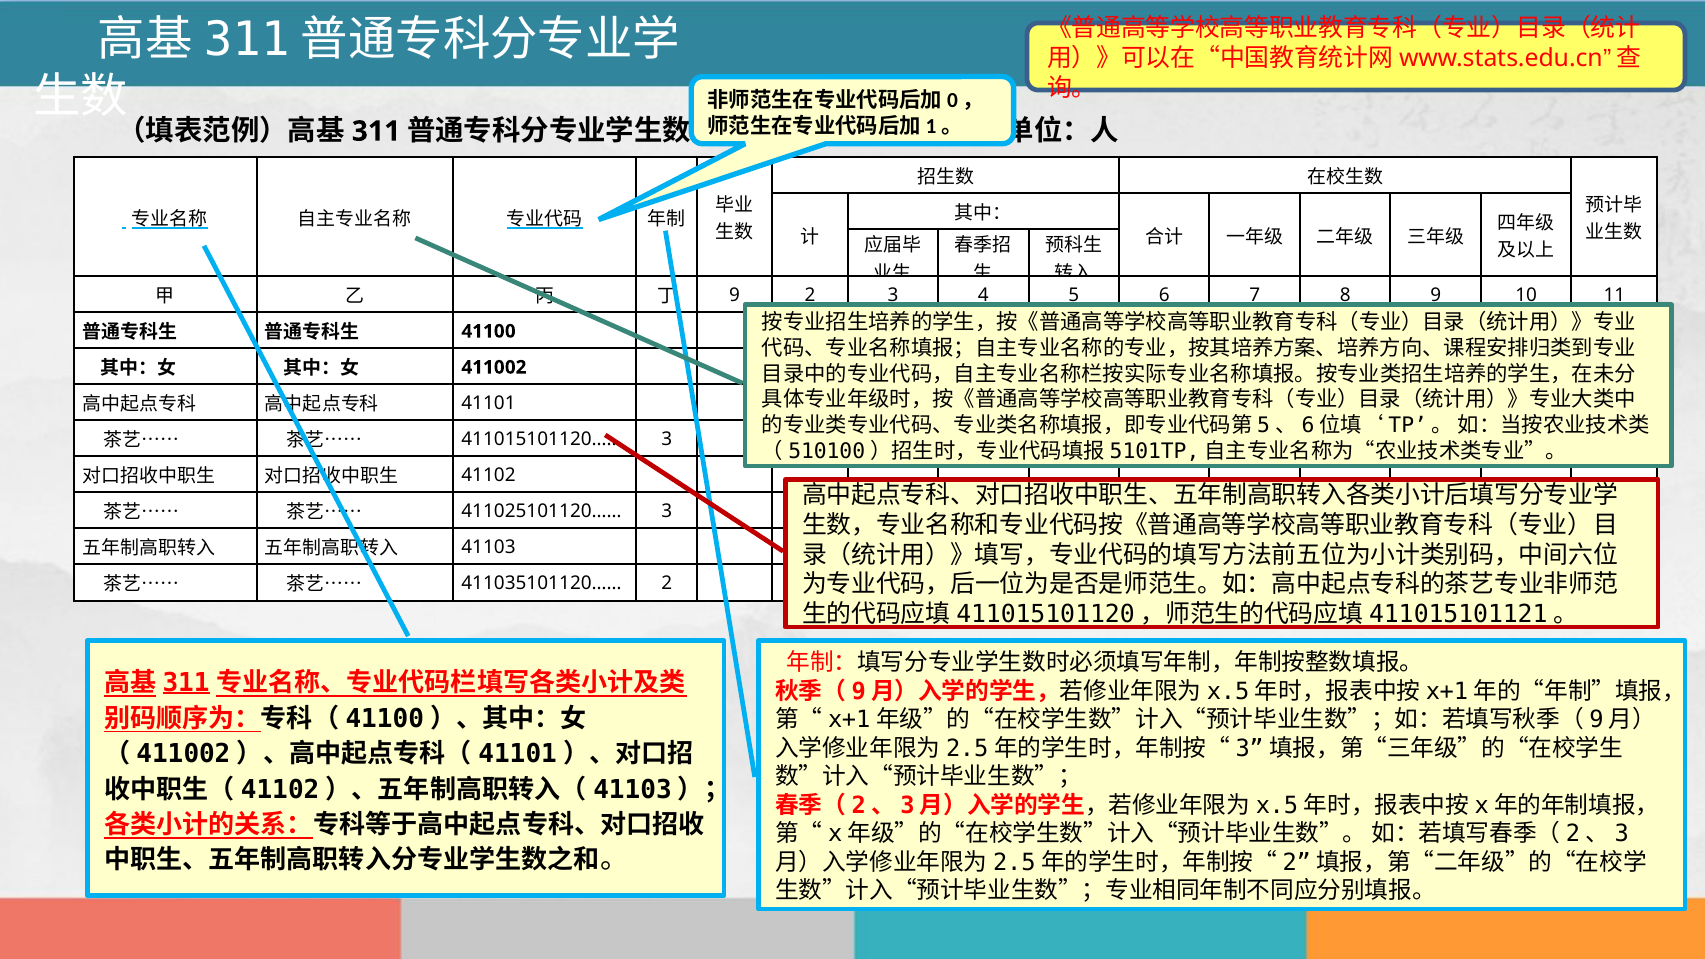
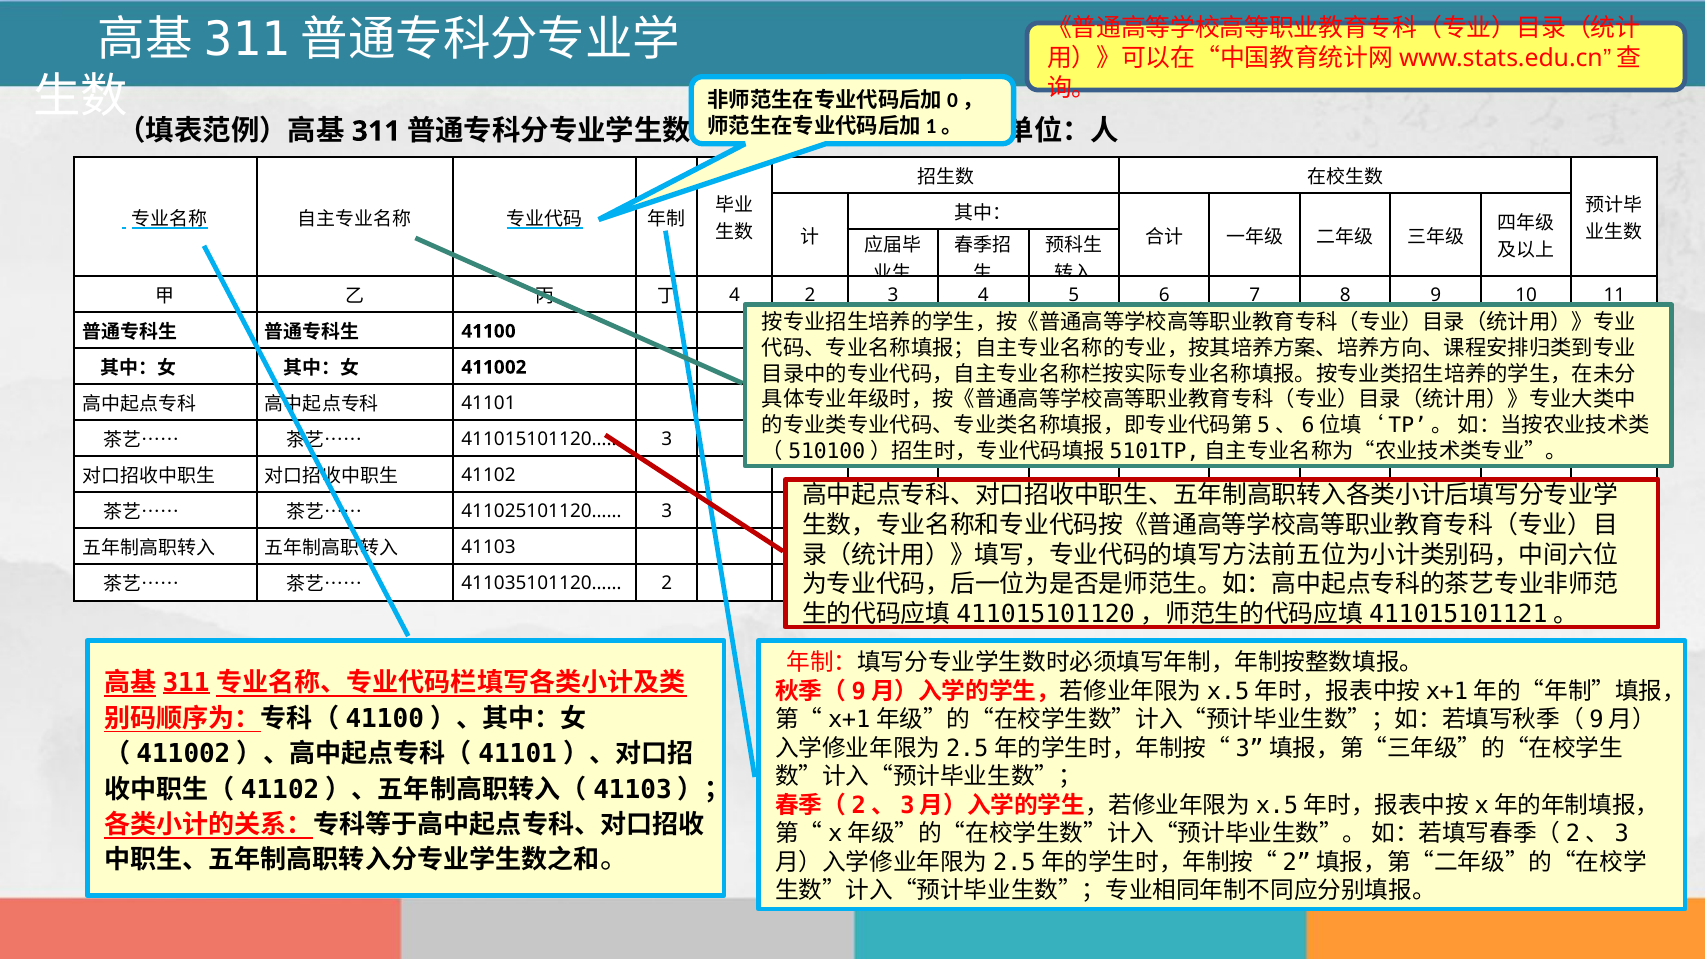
9 at (735, 295): 9 -> 4
